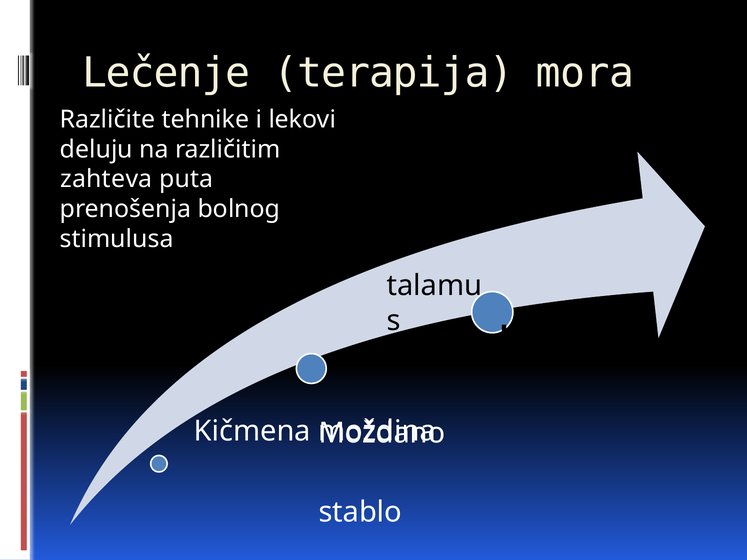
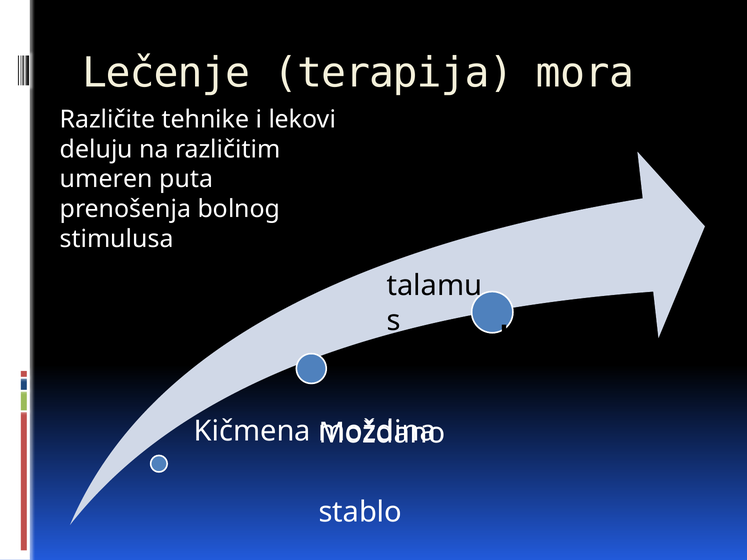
zahteva: zahteva -> umeren
